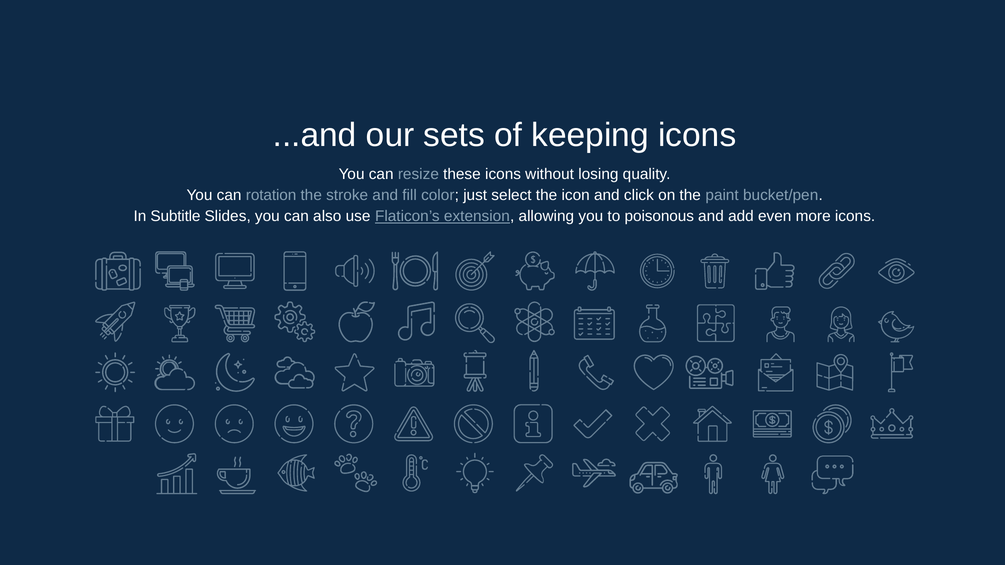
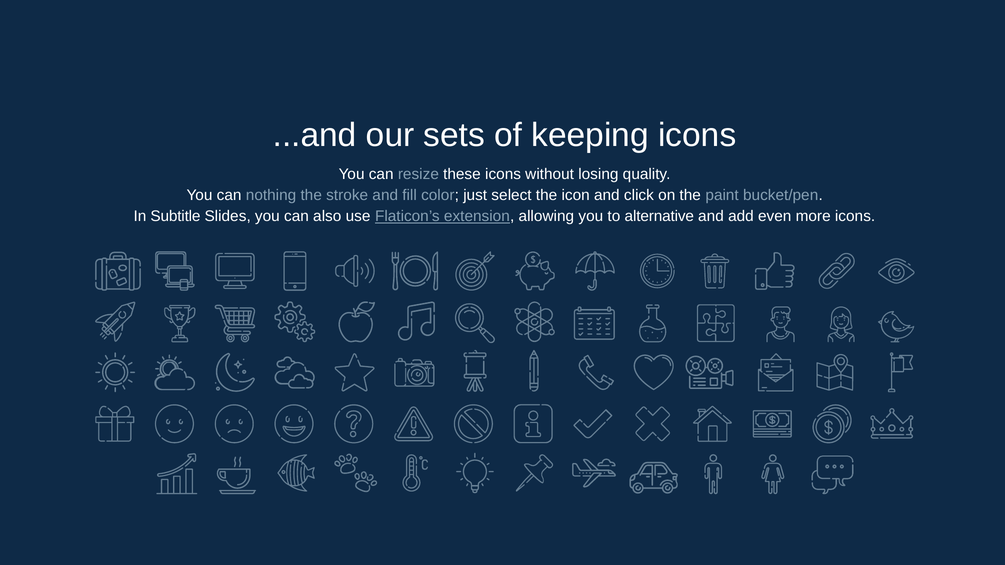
rotation: rotation -> nothing
poisonous: poisonous -> alternative
